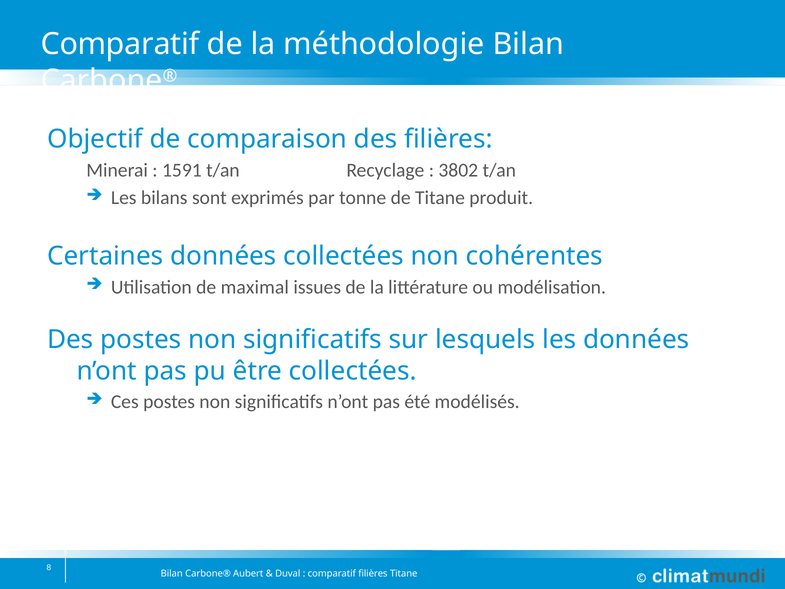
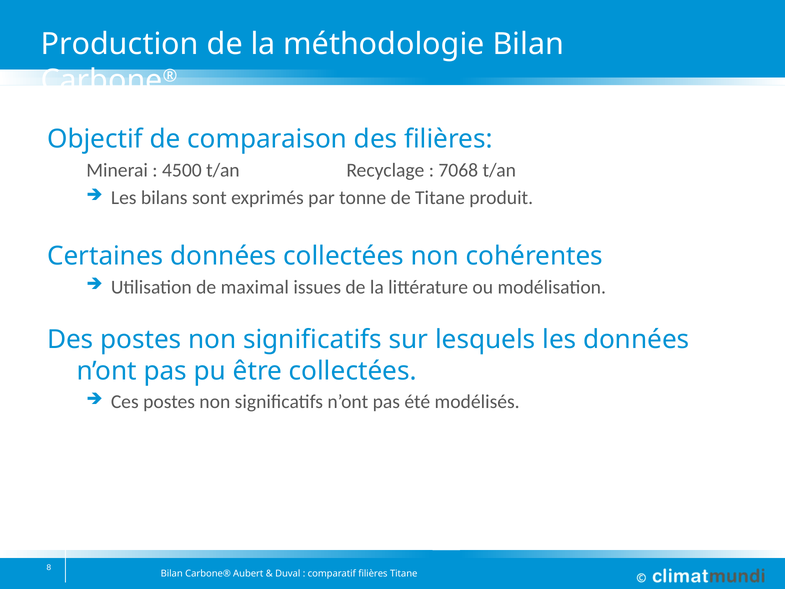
Comparatif at (120, 44): Comparatif -> Production
1591: 1591 -> 4500
3802: 3802 -> 7068
